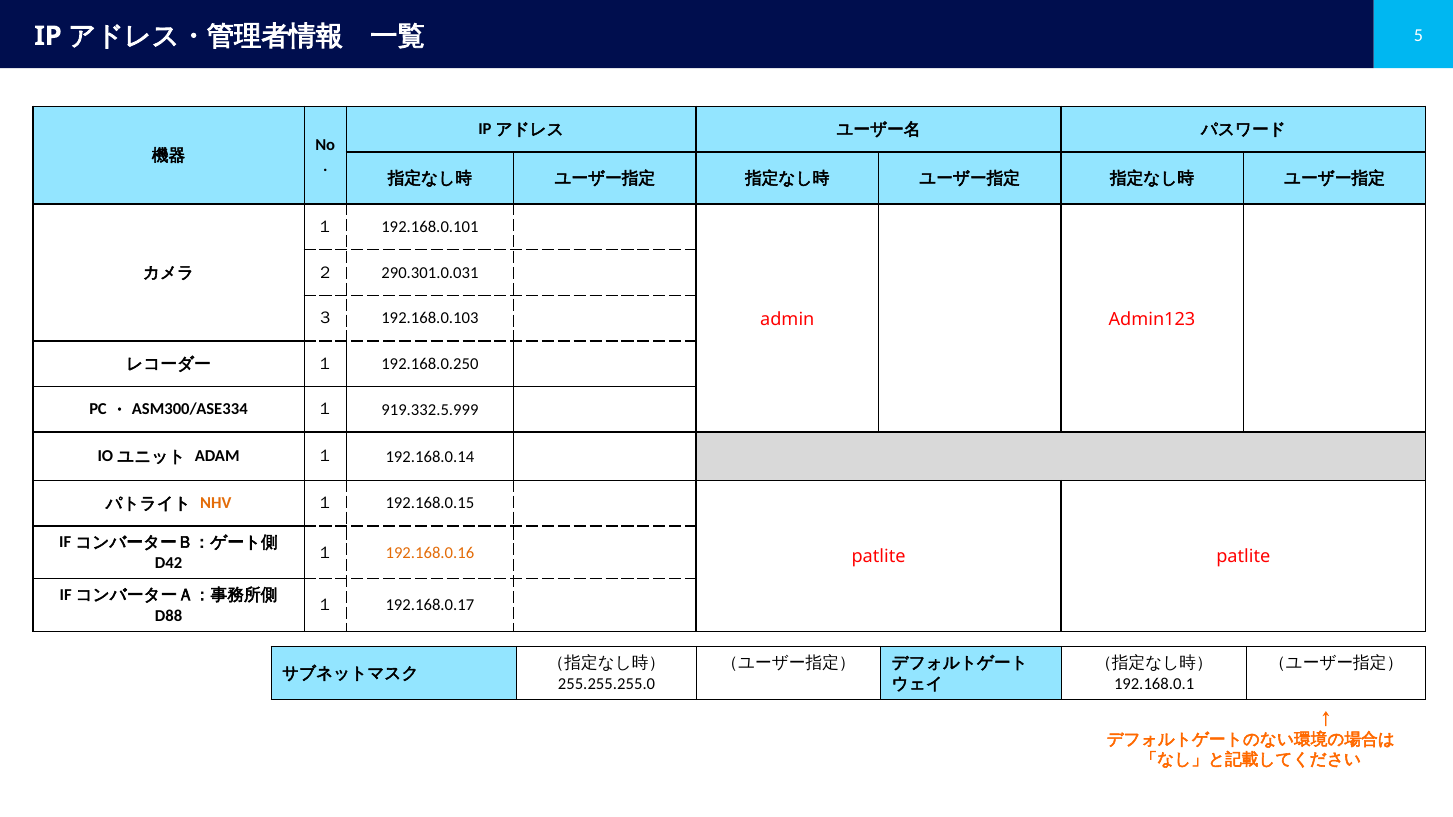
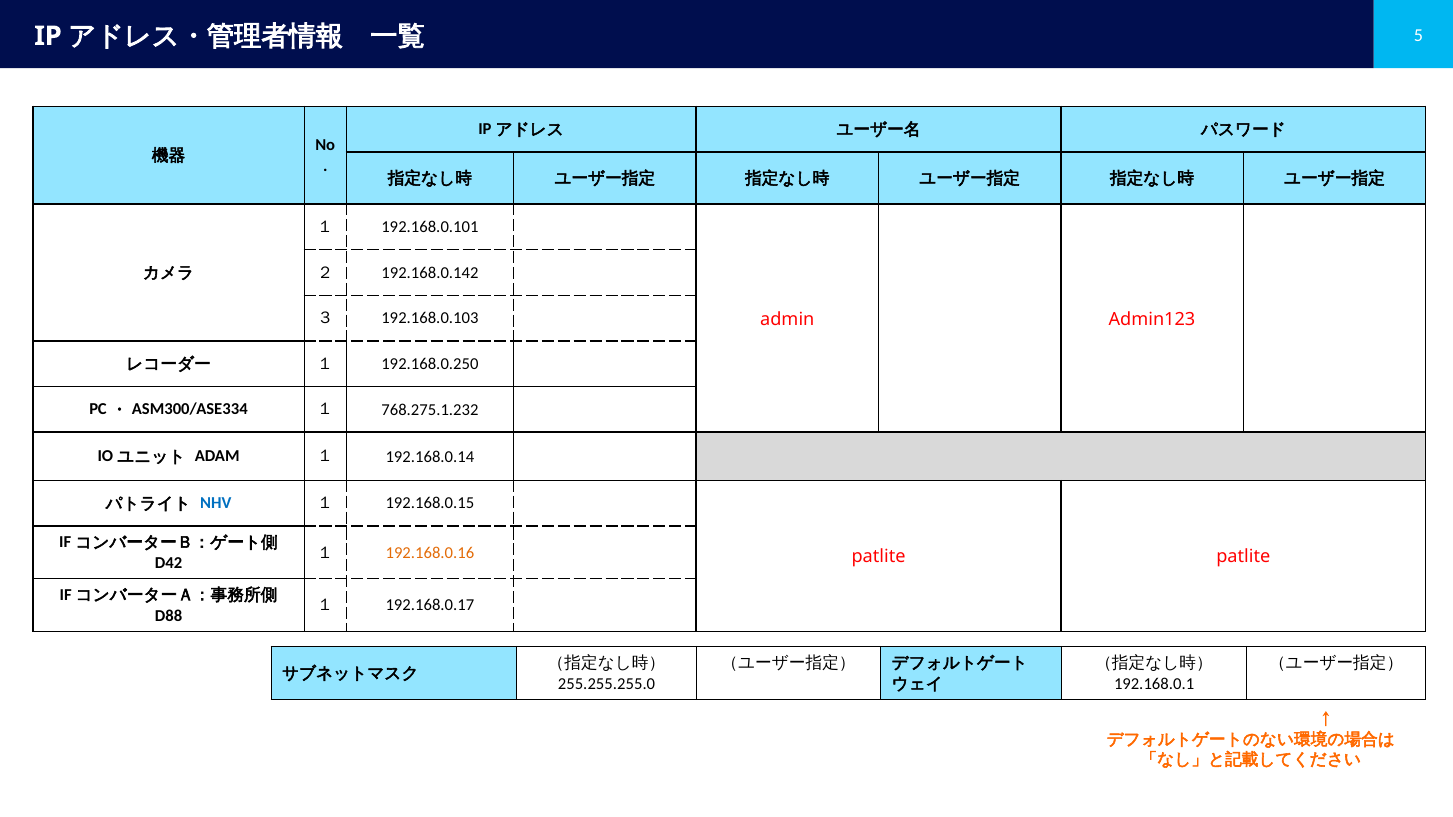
290.301.0.031: 290.301.0.031 -> 192.168.0.142
919.332.5.999: 919.332.5.999 -> 768.275.1.232
NHV colour: orange -> blue
